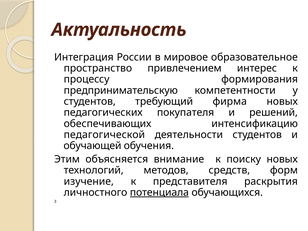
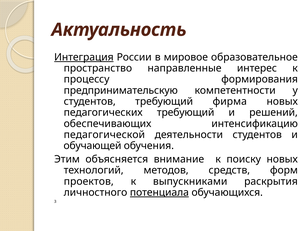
Интеграция underline: none -> present
привлечением: привлечением -> направленные
педагогических покупателя: покупателя -> требующий
изучение: изучение -> проектов
представителя: представителя -> выпускниками
